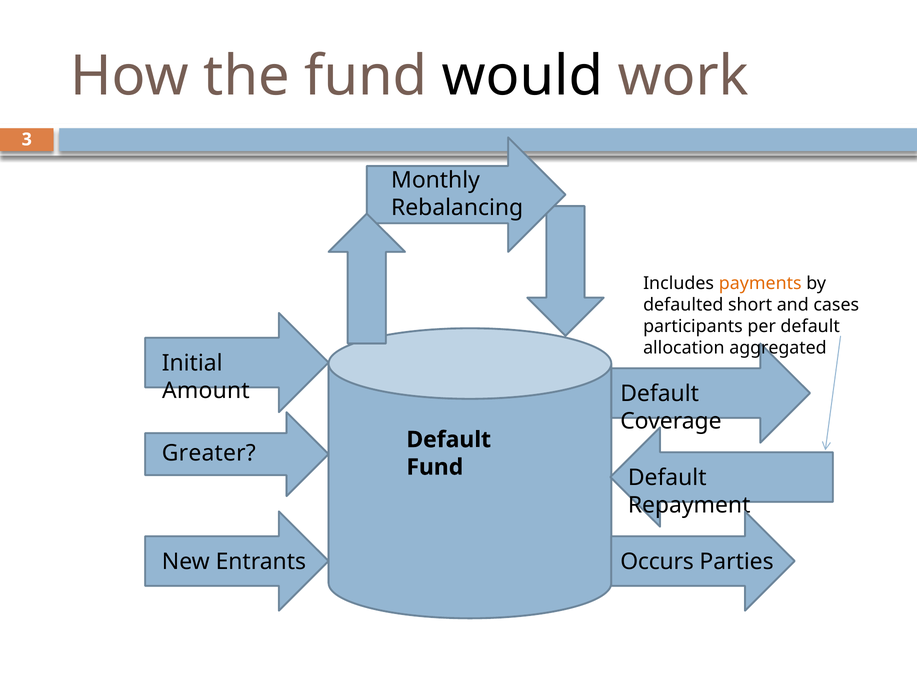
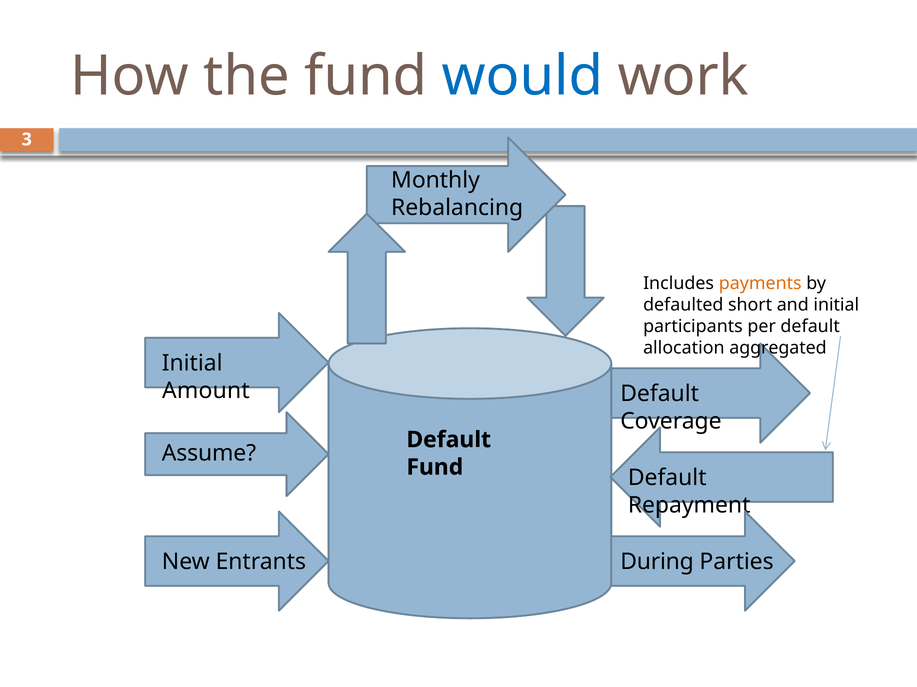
would colour: black -> blue
and cases: cases -> initial
Greater: Greater -> Assume
Occurs: Occurs -> During
